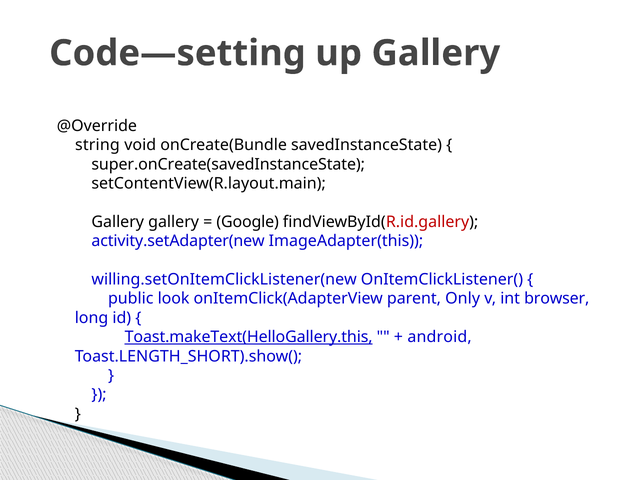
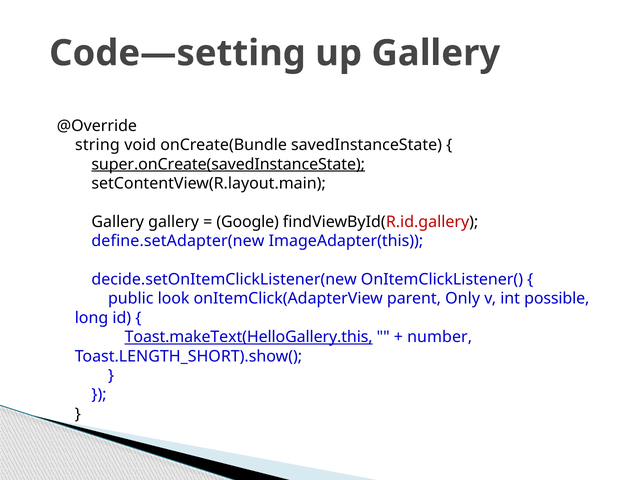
super.onCreate(savedInstanceState underline: none -> present
activity.setAdapter(new: activity.setAdapter(new -> define.setAdapter(new
willing.setOnItemClickListener(new: willing.setOnItemClickListener(new -> decide.setOnItemClickListener(new
browser: browser -> possible
android: android -> number
